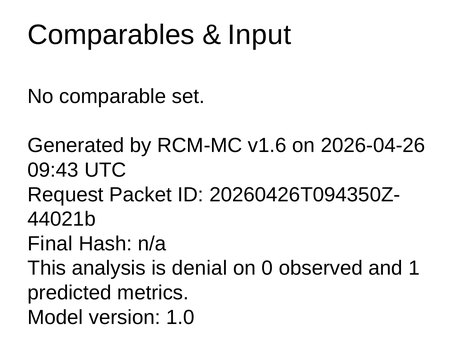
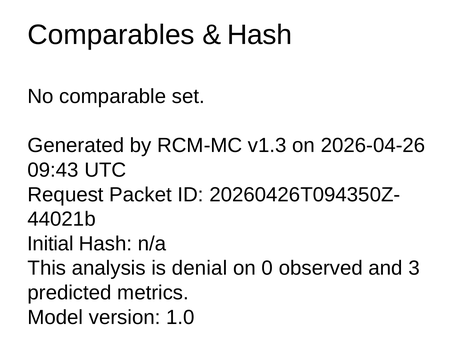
Input at (259, 35): Input -> Hash
v1.6: v1.6 -> v1.3
Final: Final -> Initial
1: 1 -> 3
